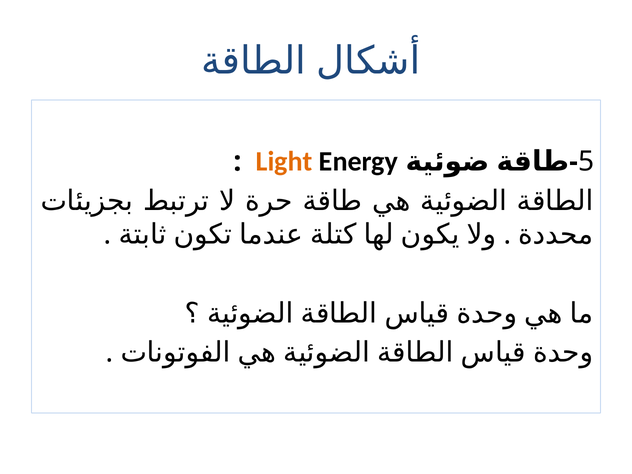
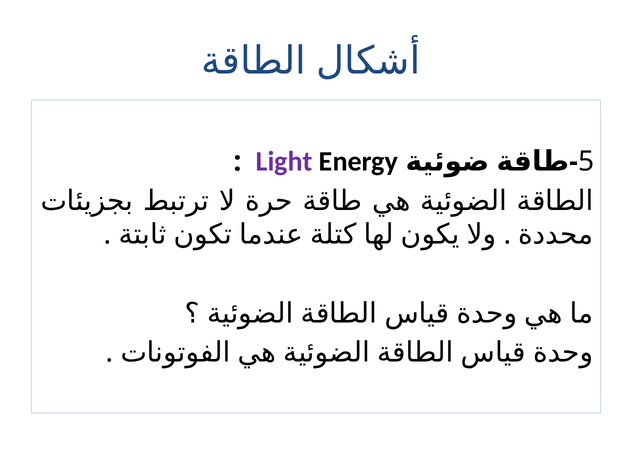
Light colour: orange -> purple
